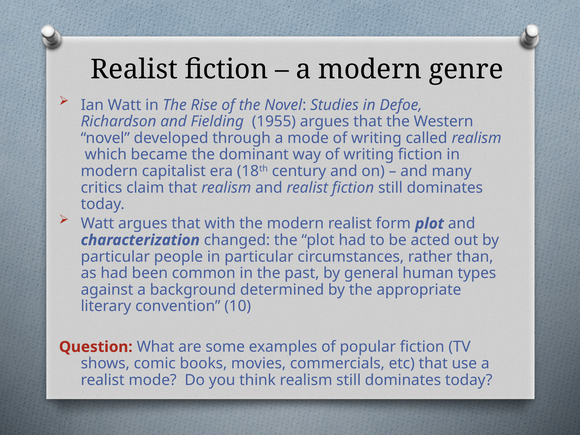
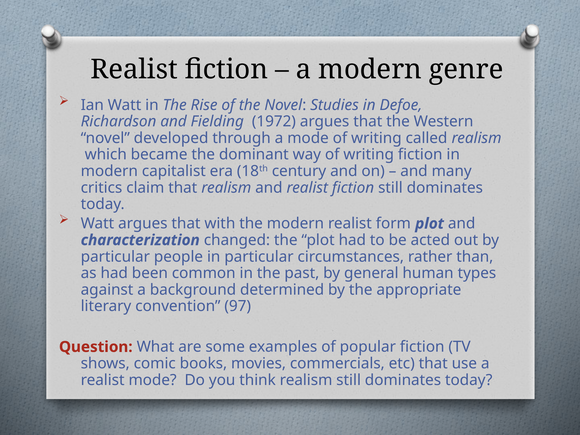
1955: 1955 -> 1972
10: 10 -> 97
